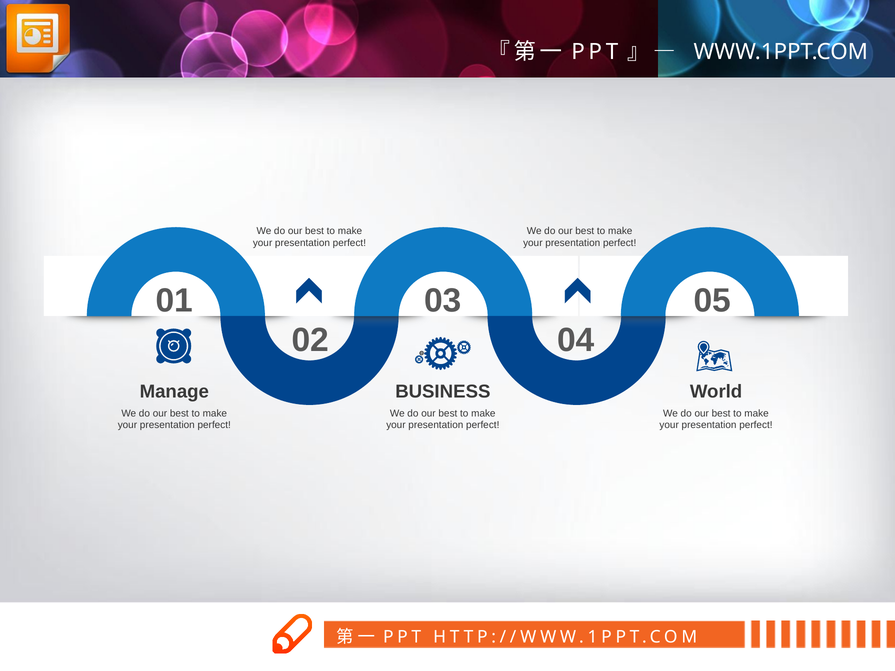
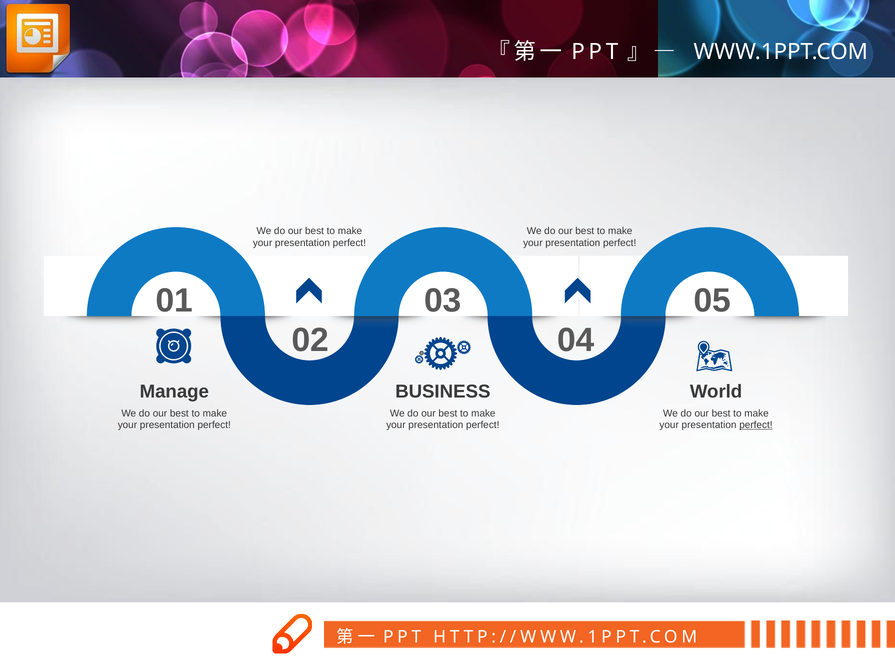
perfect at (756, 425) underline: none -> present
